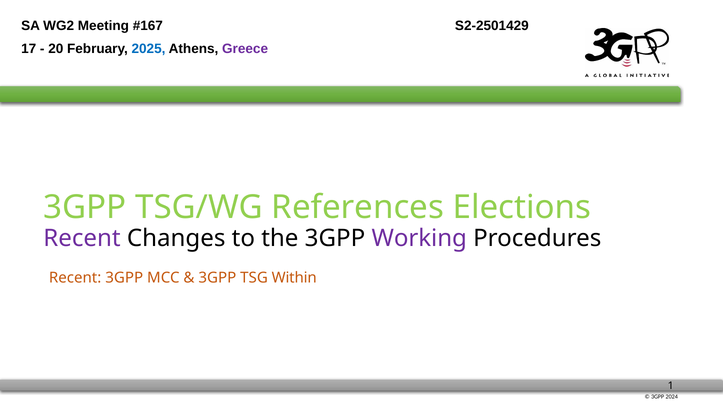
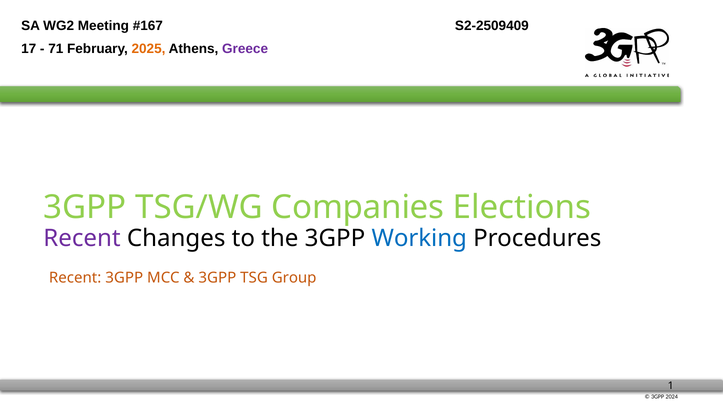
S2-2501429: S2-2501429 -> S2-2509409
20: 20 -> 71
2025 colour: blue -> orange
References: References -> Companies
Working colour: purple -> blue
Within: Within -> Group
